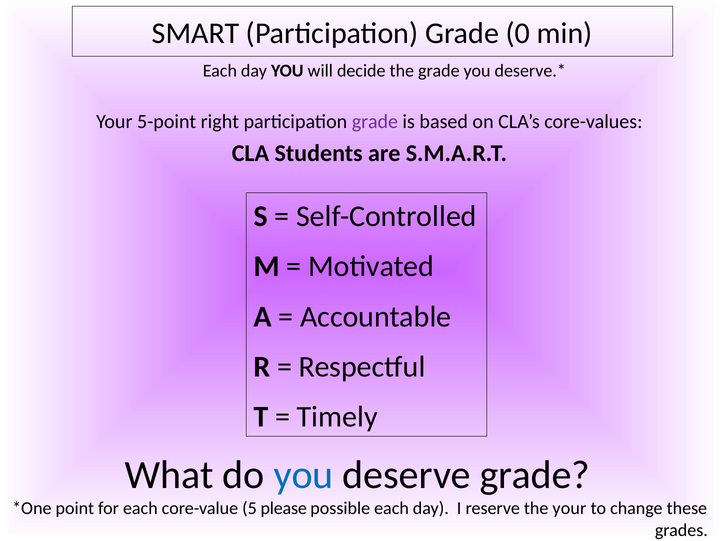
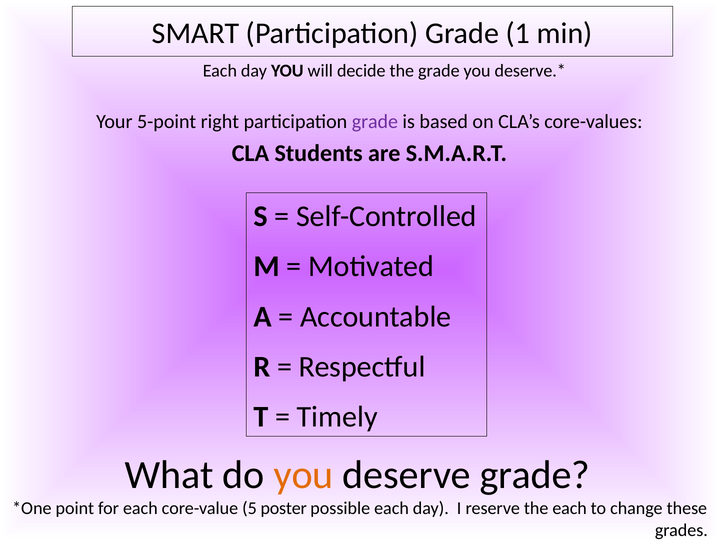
0: 0 -> 1
you at (304, 475) colour: blue -> orange
please: please -> poster
the your: your -> each
